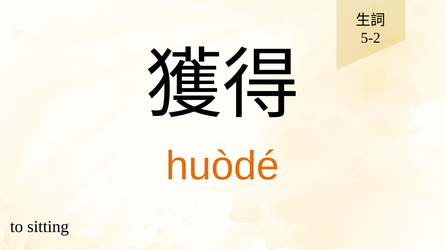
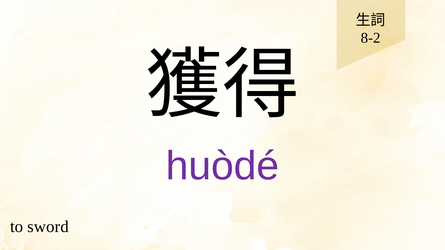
5-2: 5-2 -> 8-2
huòdé colour: orange -> purple
sitting: sitting -> sword
